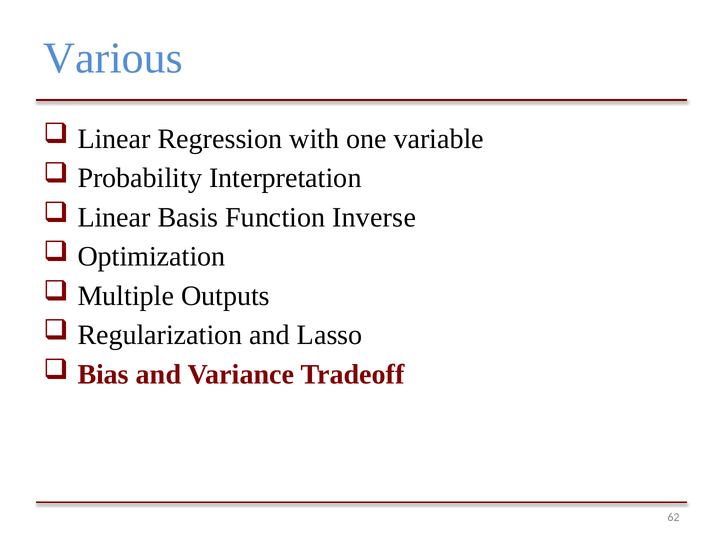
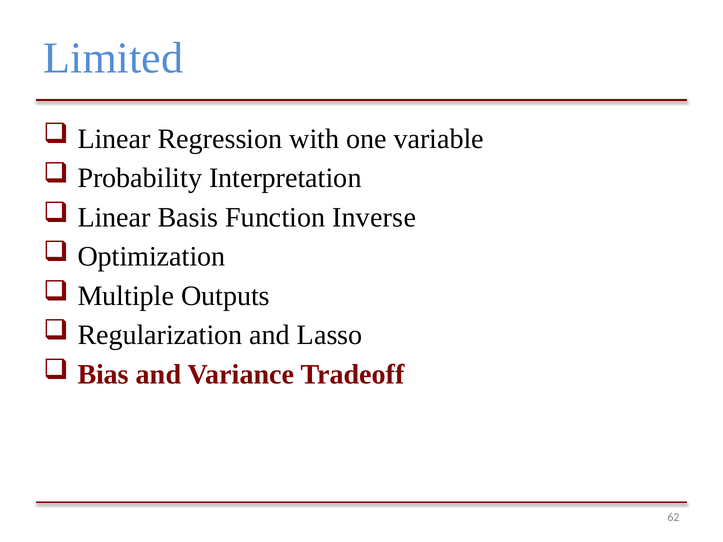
Various: Various -> Limited
